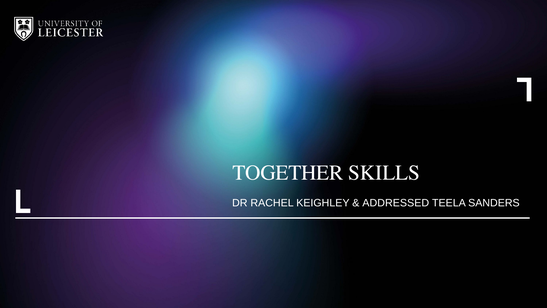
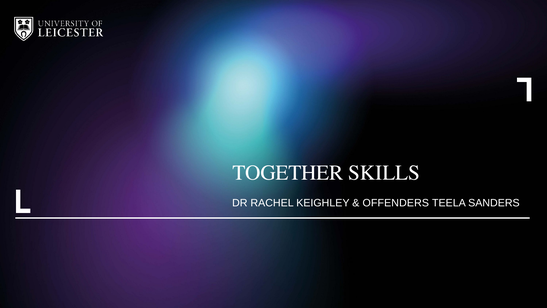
ADDRESSED: ADDRESSED -> OFFENDERS
